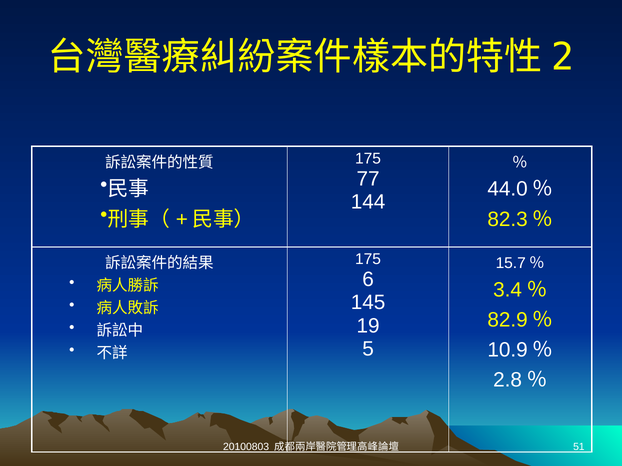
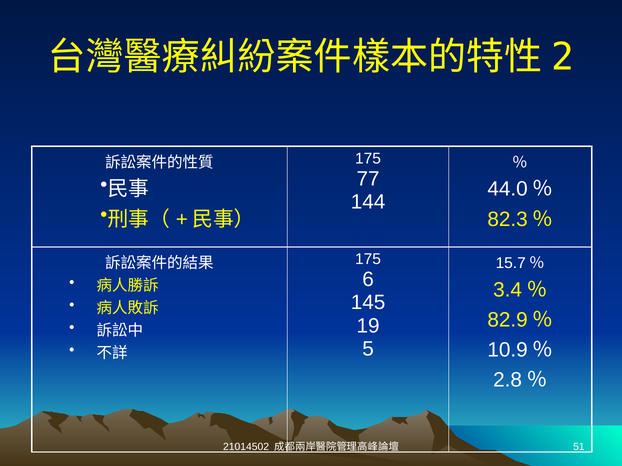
20100803: 20100803 -> 21014502
